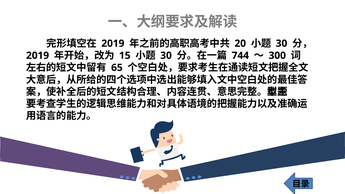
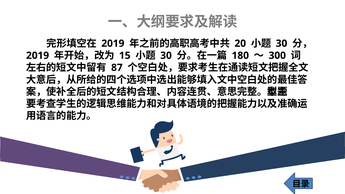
744: 744 -> 180
65: 65 -> 87
